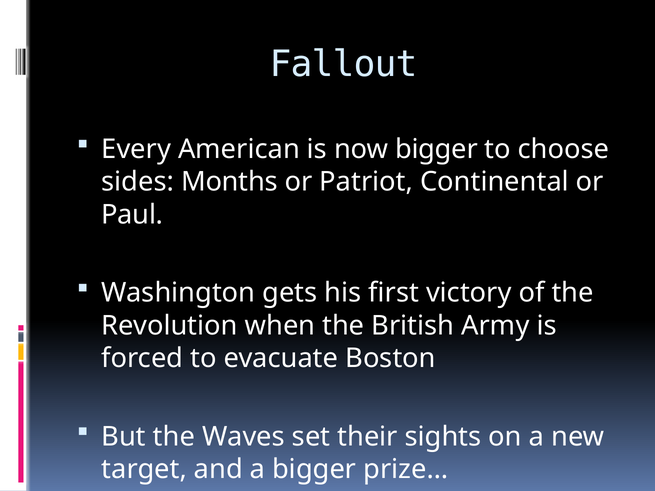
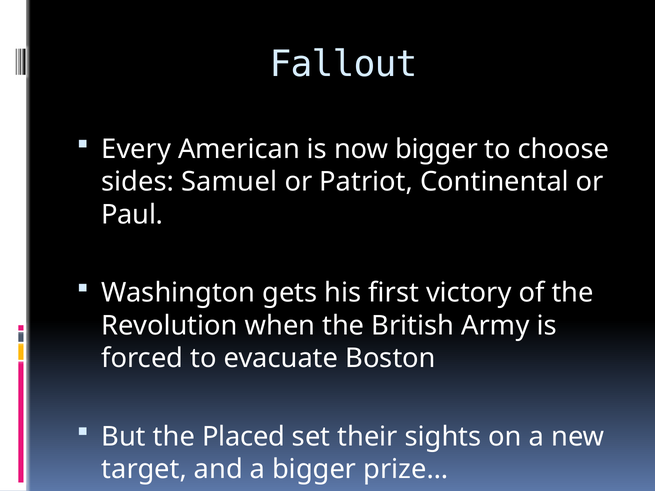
Months: Months -> Samuel
Waves: Waves -> Placed
